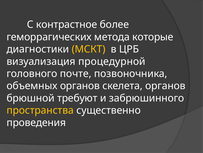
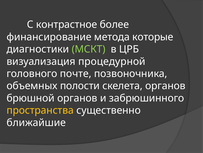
геморрагических: геморрагических -> финансирование
МСКТ colour: yellow -> light green
объемных органов: органов -> полости
брюшной требуют: требуют -> органов
проведения: проведения -> ближайшие
